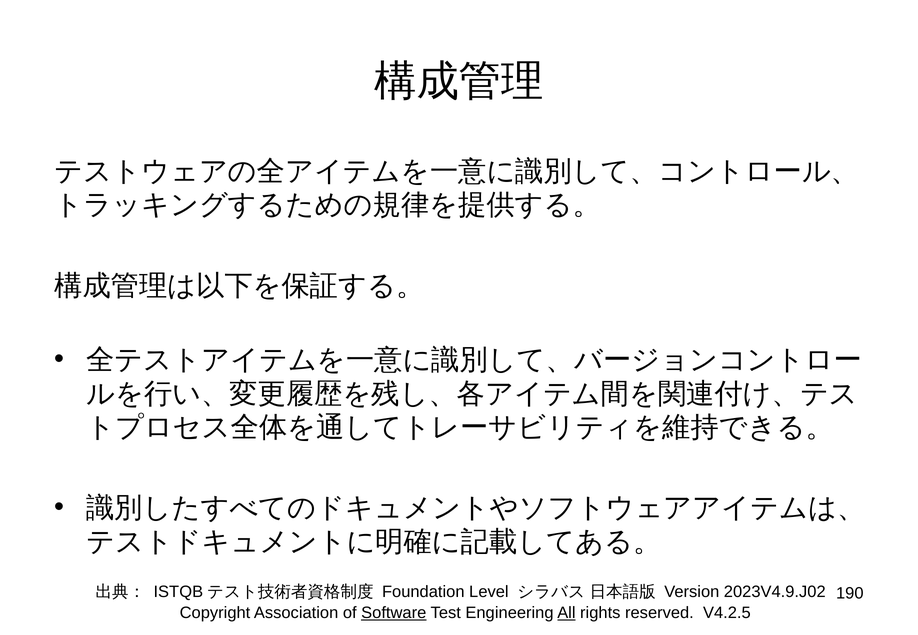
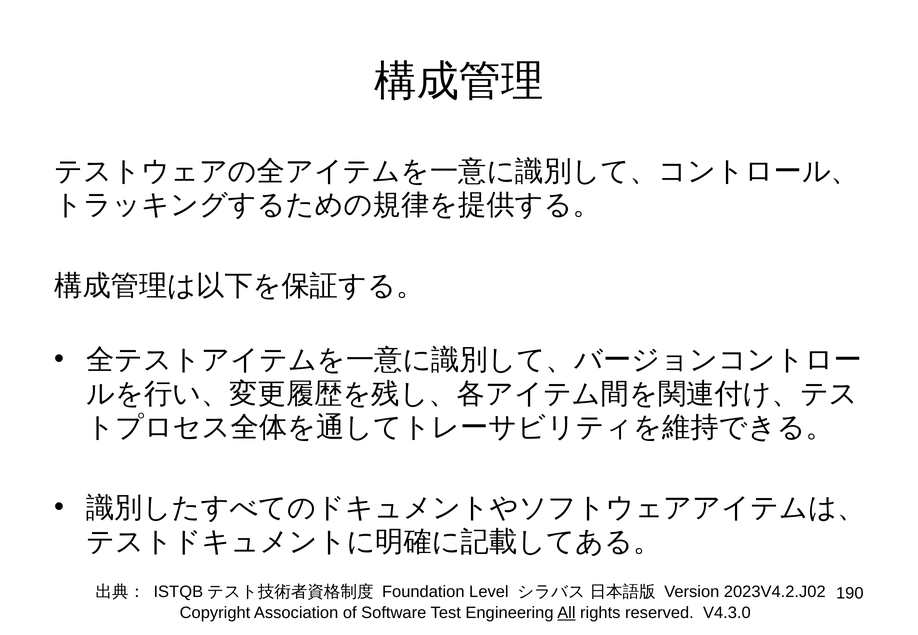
2023V4.9.J02: 2023V4.9.J02 -> 2023V4.2.J02
Software underline: present -> none
V4.2.5: V4.2.5 -> V4.3.0
